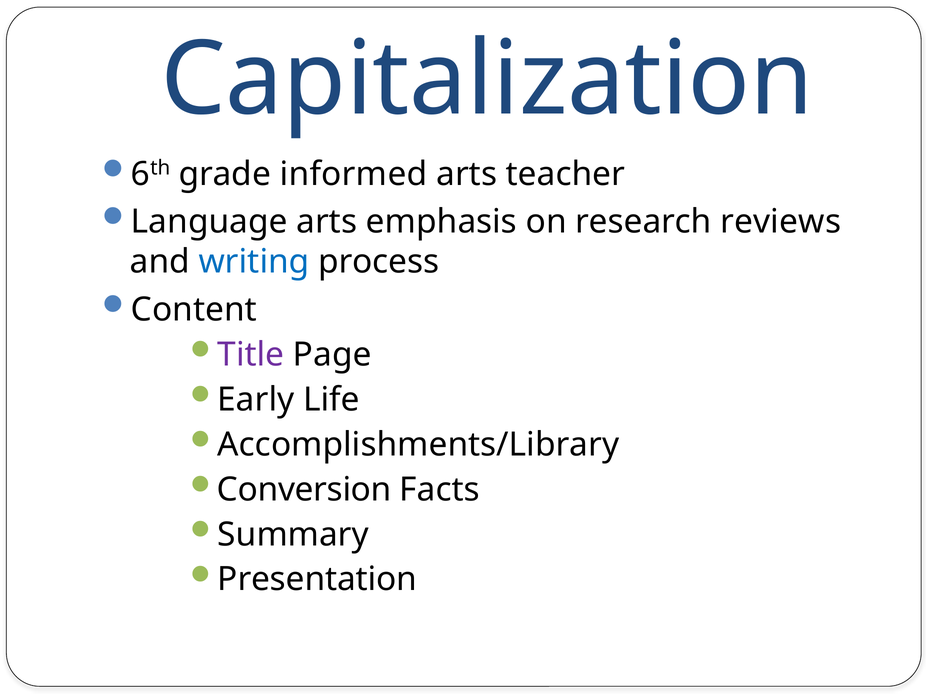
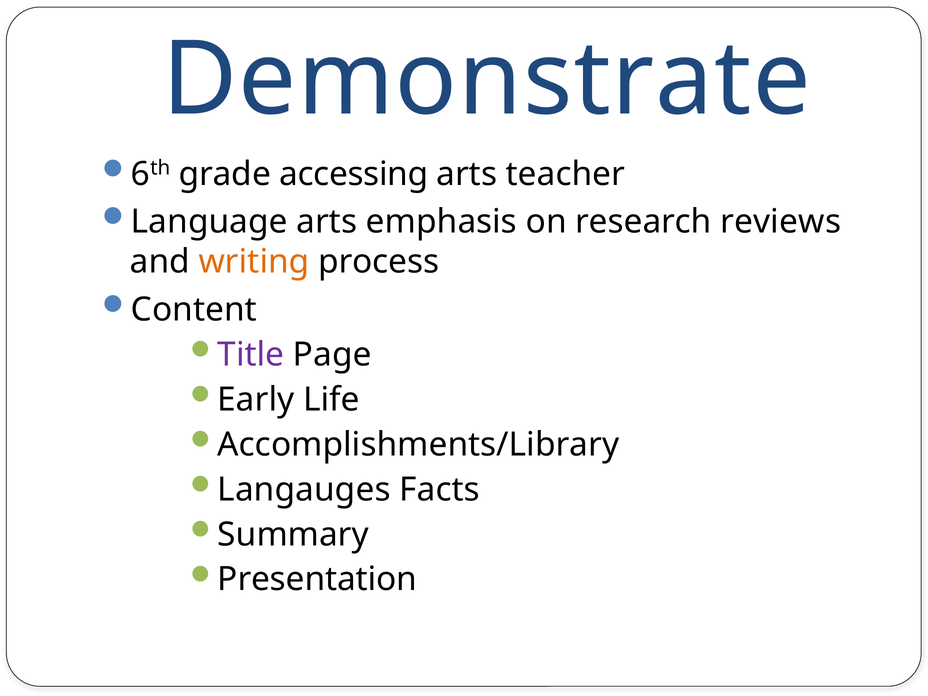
Capitalization: Capitalization -> Demonstrate
informed: informed -> accessing
writing colour: blue -> orange
Conversion: Conversion -> Langauges
